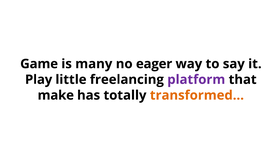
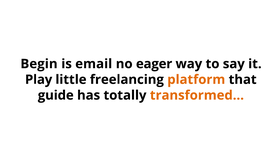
Game: Game -> Begin
many: many -> email
platform colour: purple -> orange
make: make -> guide
